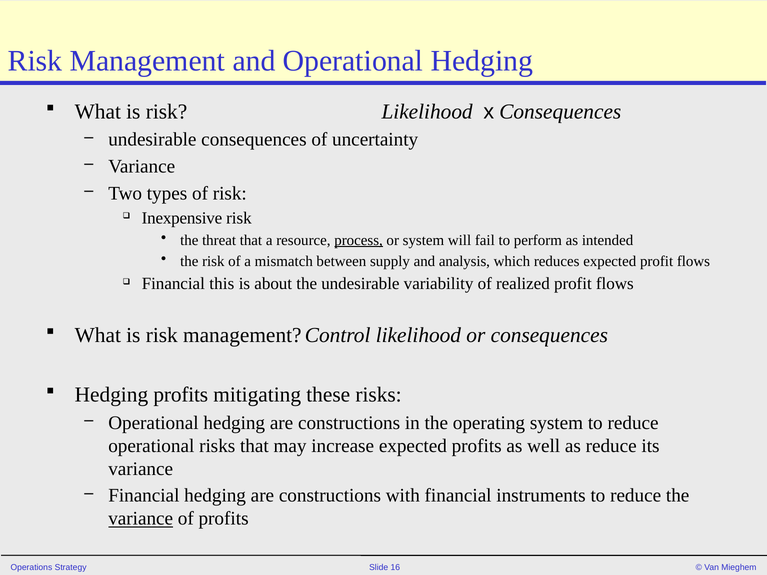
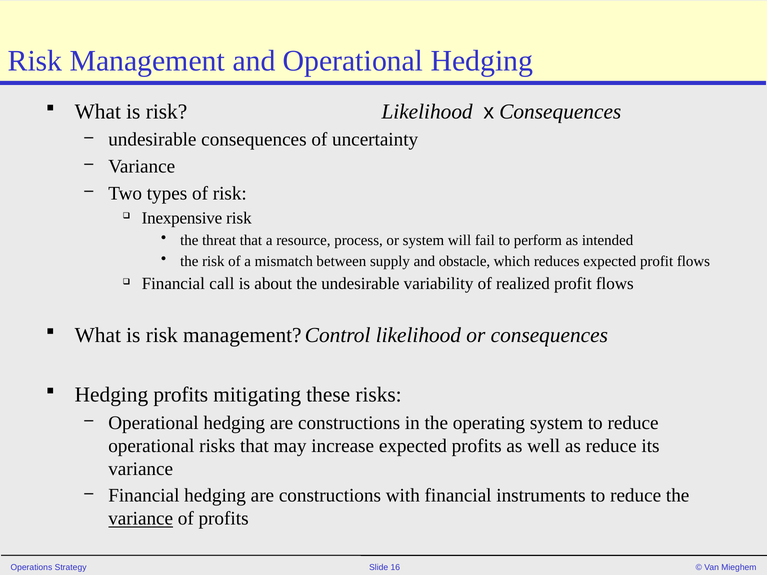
process underline: present -> none
analysis: analysis -> obstacle
this: this -> call
